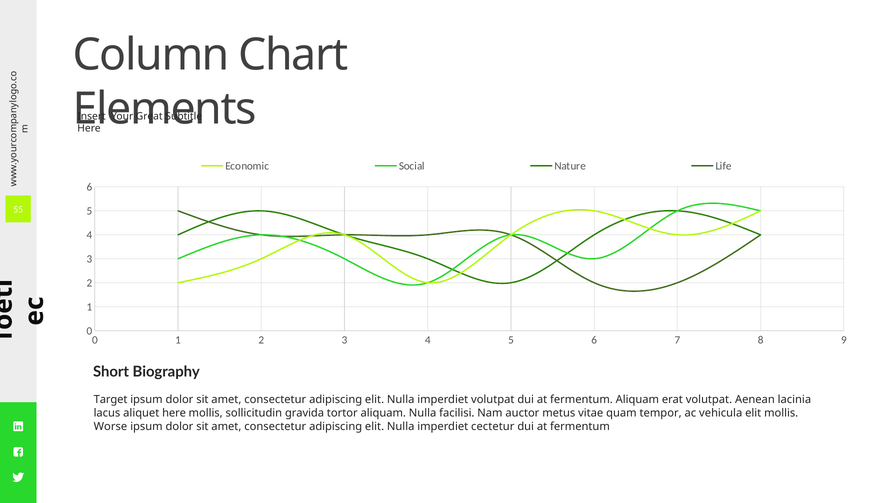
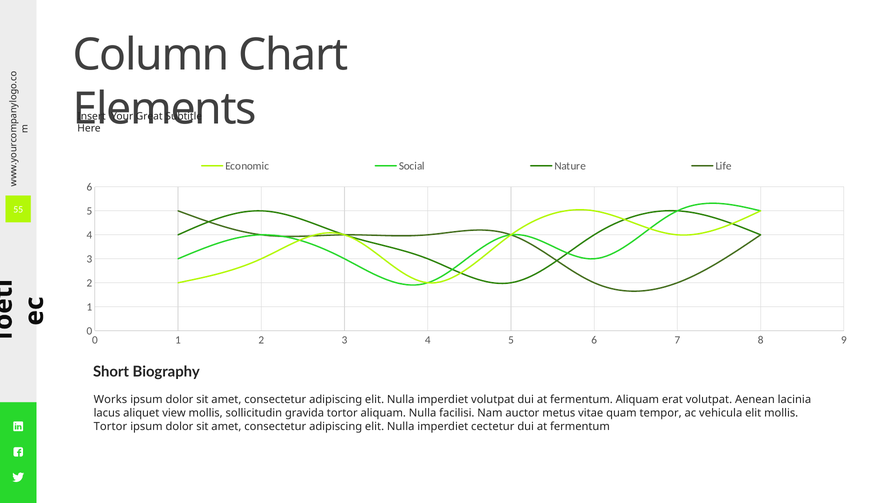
Target: Target -> Works
aliquet here: here -> view
Worse at (110, 426): Worse -> Tortor
